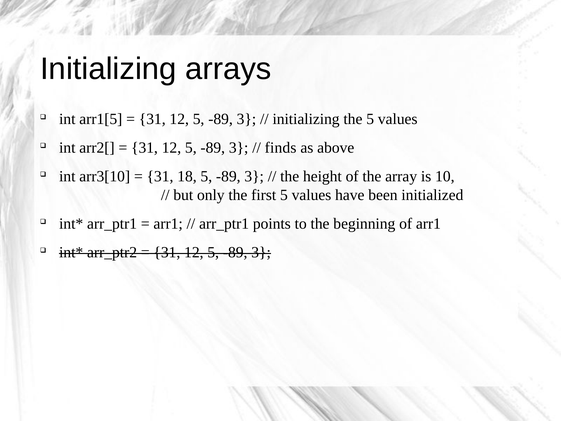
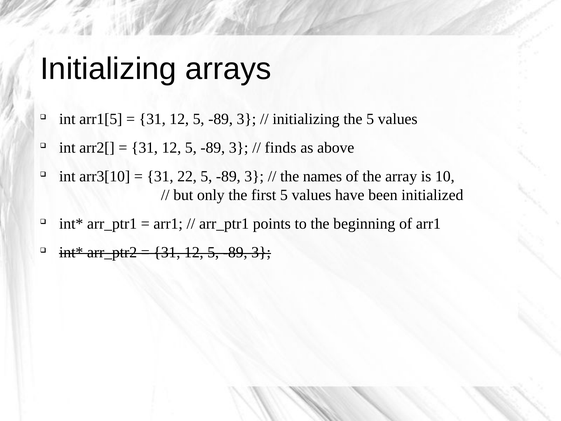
18: 18 -> 22
height: height -> names
